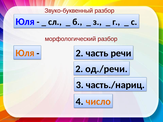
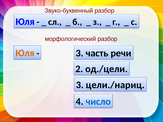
2 at (80, 53): 2 -> 3
од./речи: од./речи -> од./цели
часть./нариц: часть./нариц -> цели./нариц
число colour: orange -> blue
